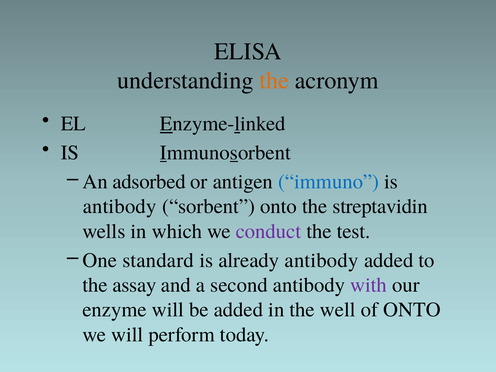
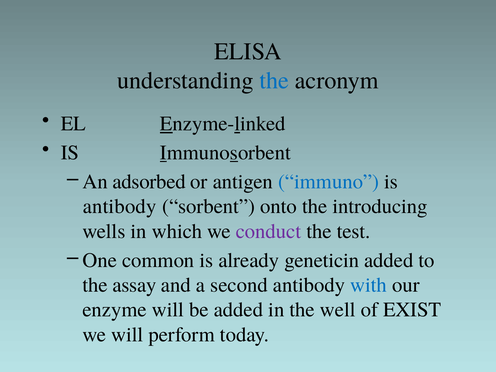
the at (274, 81) colour: orange -> blue
streptavidin: streptavidin -> introducing
standard: standard -> common
already antibody: antibody -> geneticin
with colour: purple -> blue
of ONTO: ONTO -> EXIST
